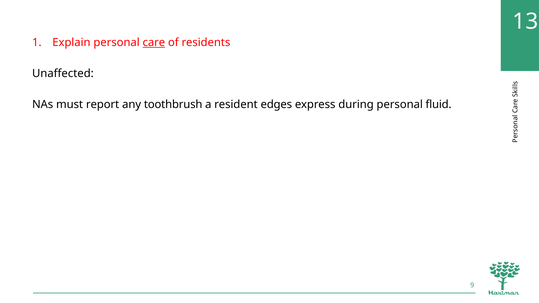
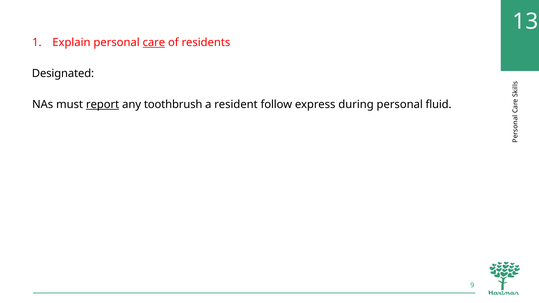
Unaffected: Unaffected -> Designated
report underline: none -> present
edges: edges -> follow
